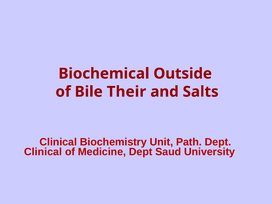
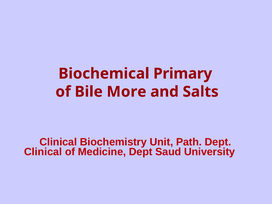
Outside: Outside -> Primary
Their: Their -> More
